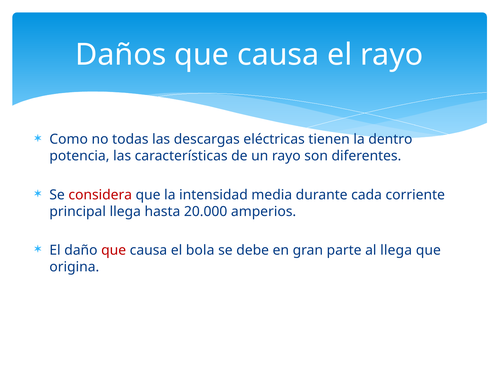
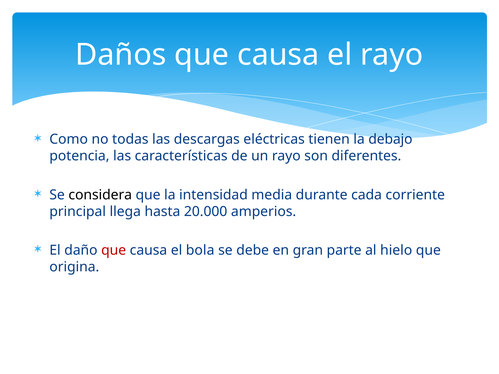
dentro: dentro -> debajo
considera colour: red -> black
al llega: llega -> hielo
